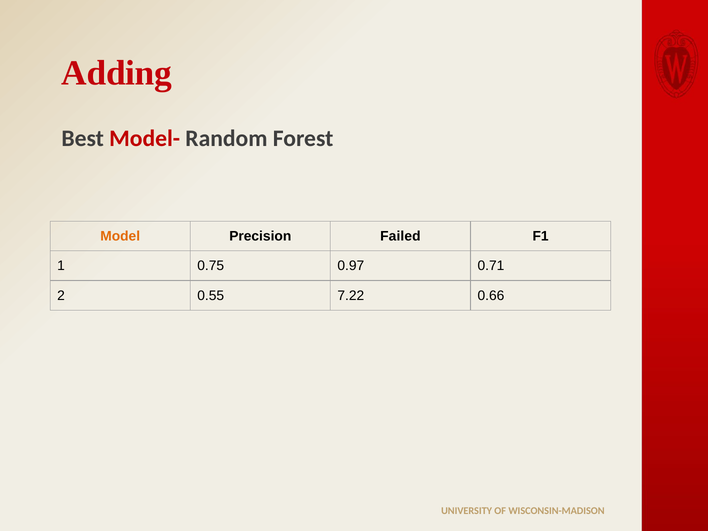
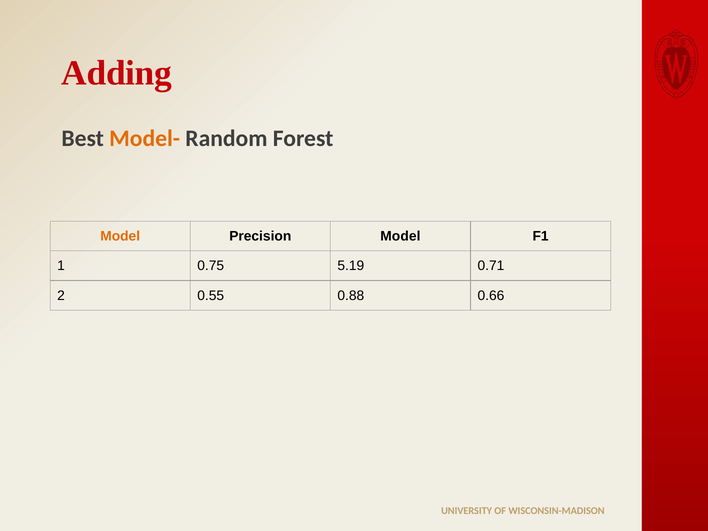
Model- colour: red -> orange
Precision Failed: Failed -> Model
0.97: 0.97 -> 5.19
7.22: 7.22 -> 0.88
